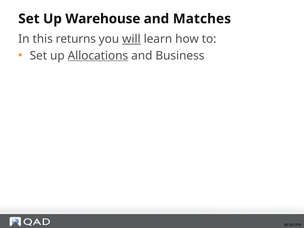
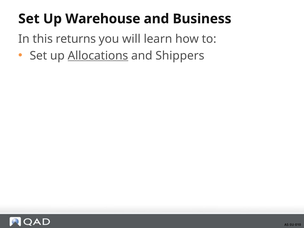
Matches: Matches -> Business
will underline: present -> none
Business: Business -> Shippers
